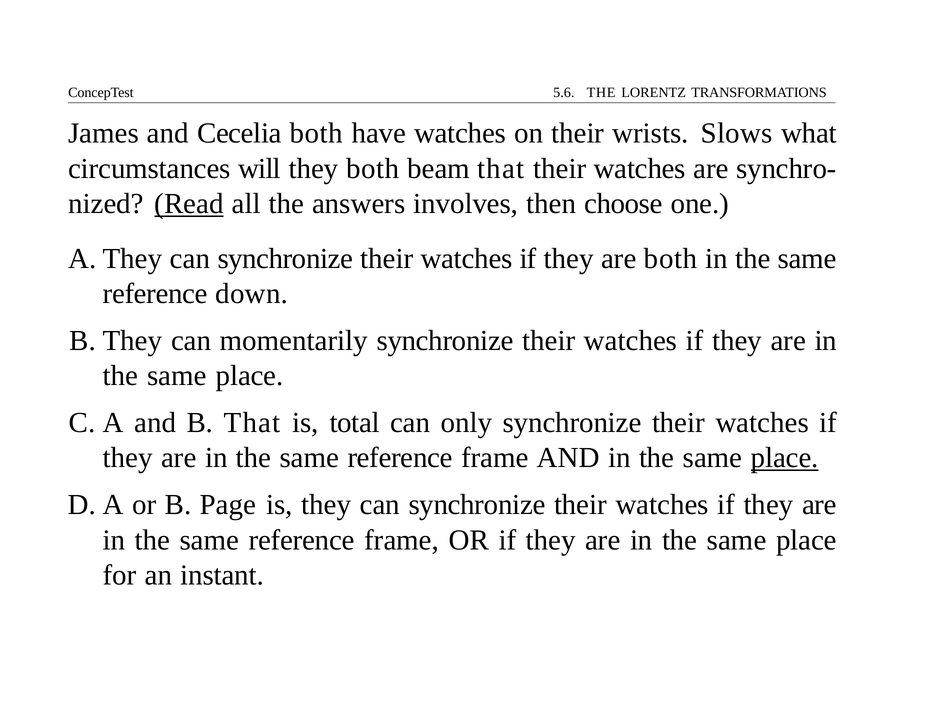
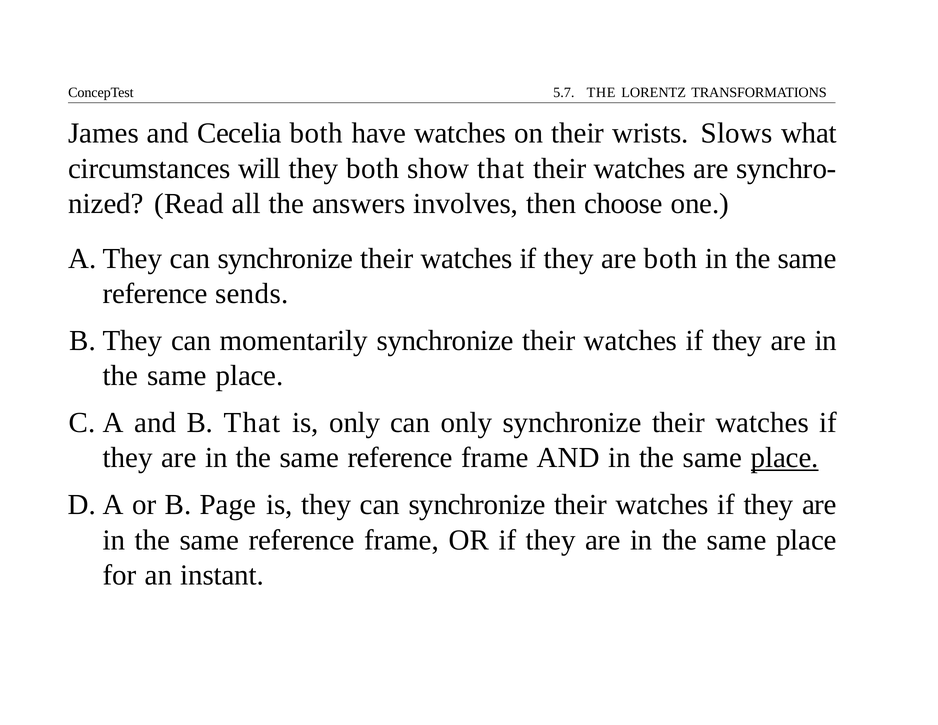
5.6: 5.6 -> 5.7
beam: beam -> show
Read underline: present -> none
down: down -> sends
is total: total -> only
